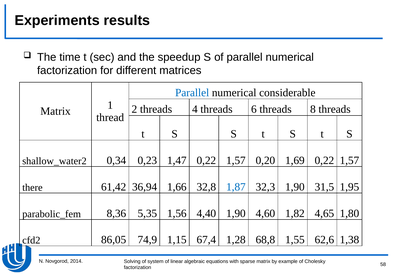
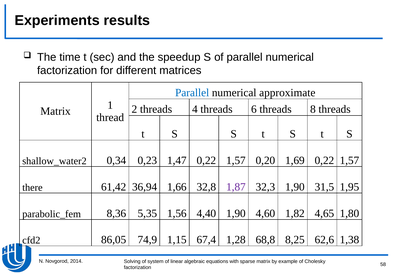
considerable: considerable -> approximate
1,87 colour: blue -> purple
1,55: 1,55 -> 8,25
